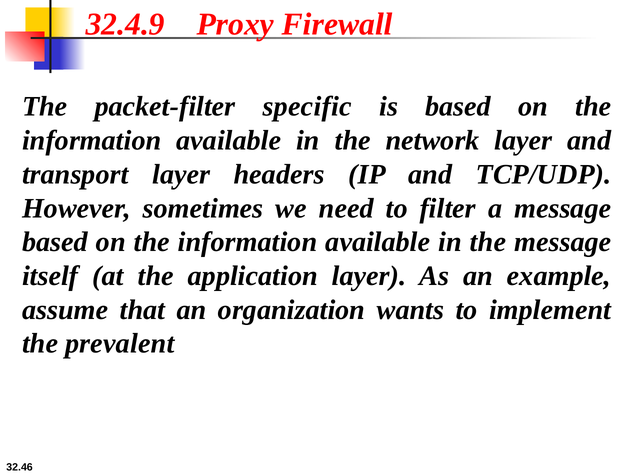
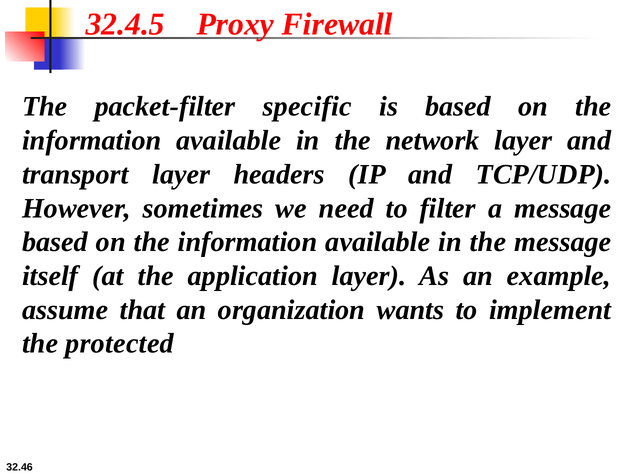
32.4.9: 32.4.9 -> 32.4.5
prevalent: prevalent -> protected
